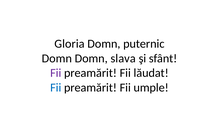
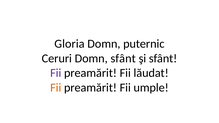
Domn at (57, 58): Domn -> Ceruri
Domn slava: slava -> sfânt
Fii at (56, 88) colour: blue -> orange
